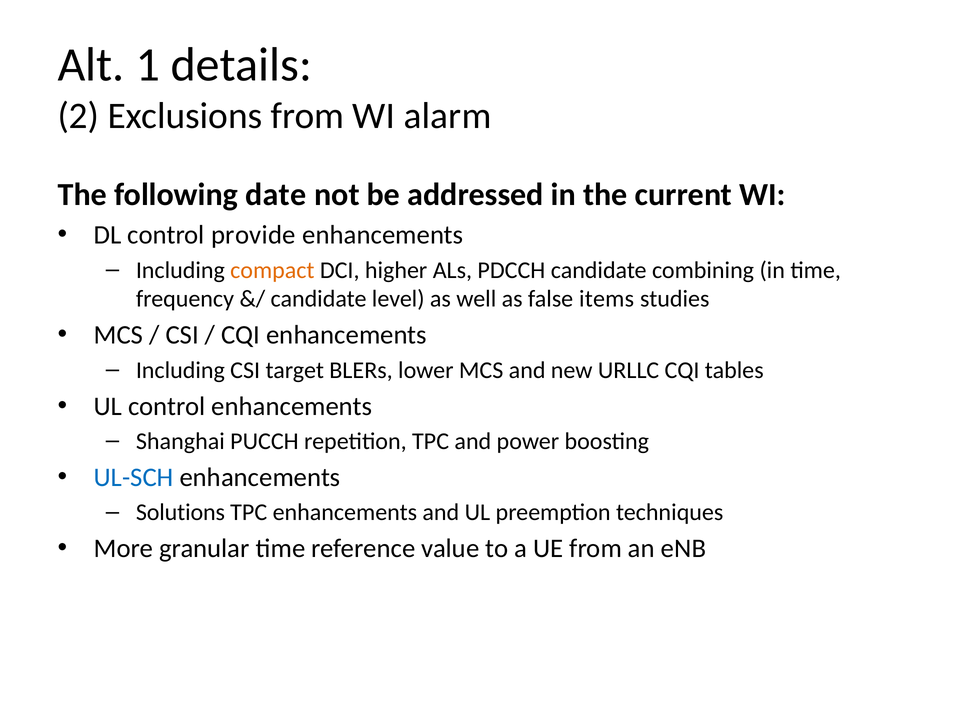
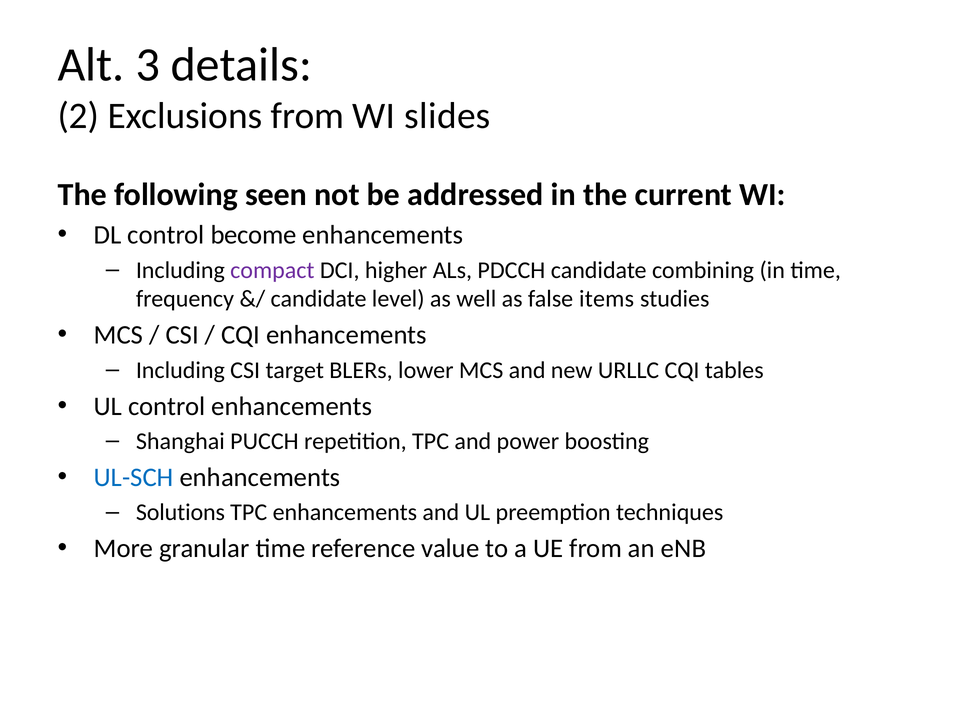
1: 1 -> 3
alarm: alarm -> slides
date: date -> seen
provide: provide -> become
compact colour: orange -> purple
